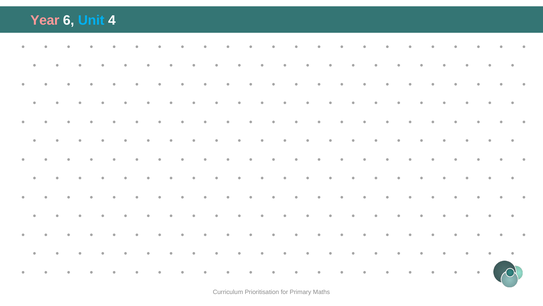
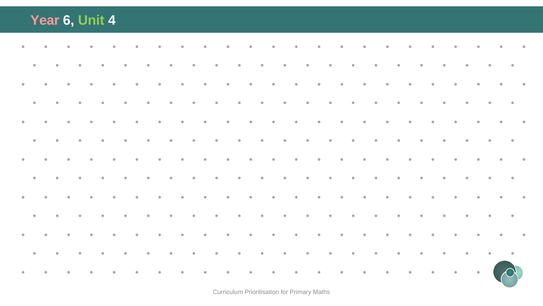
Unit colour: light blue -> light green
